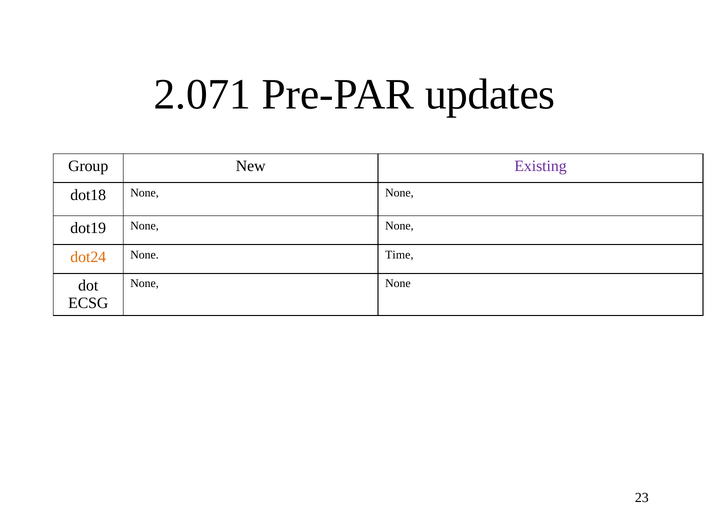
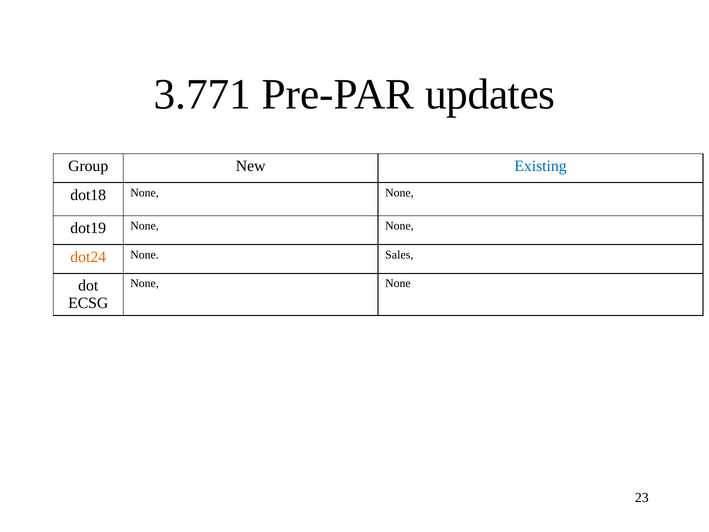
2.071: 2.071 -> 3.771
Existing colour: purple -> blue
Time: Time -> Sales
